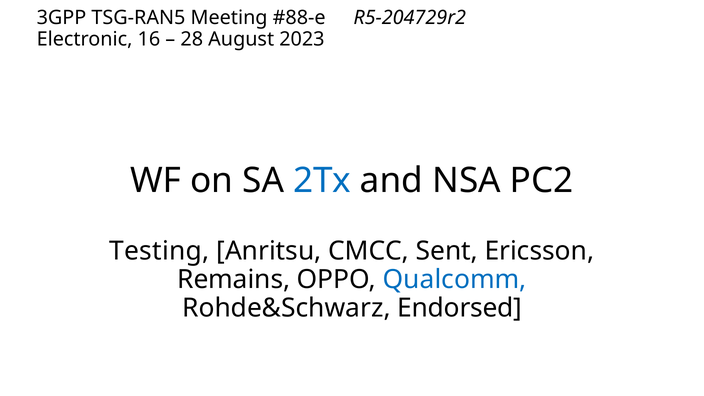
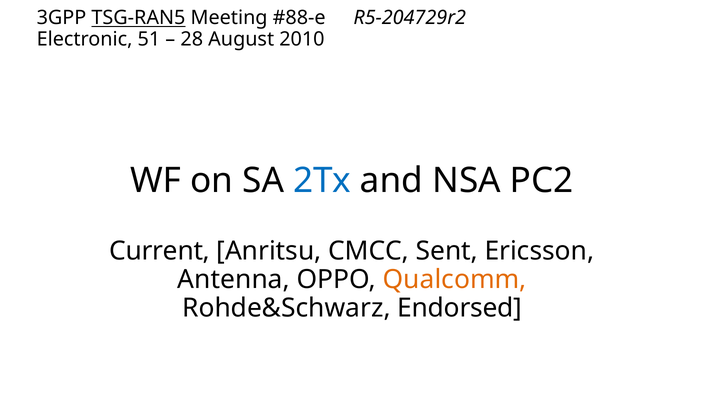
TSG-RAN5 underline: none -> present
16: 16 -> 51
2023: 2023 -> 2010
Testing: Testing -> Current
Remains: Remains -> Antenna
Qualcomm colour: blue -> orange
